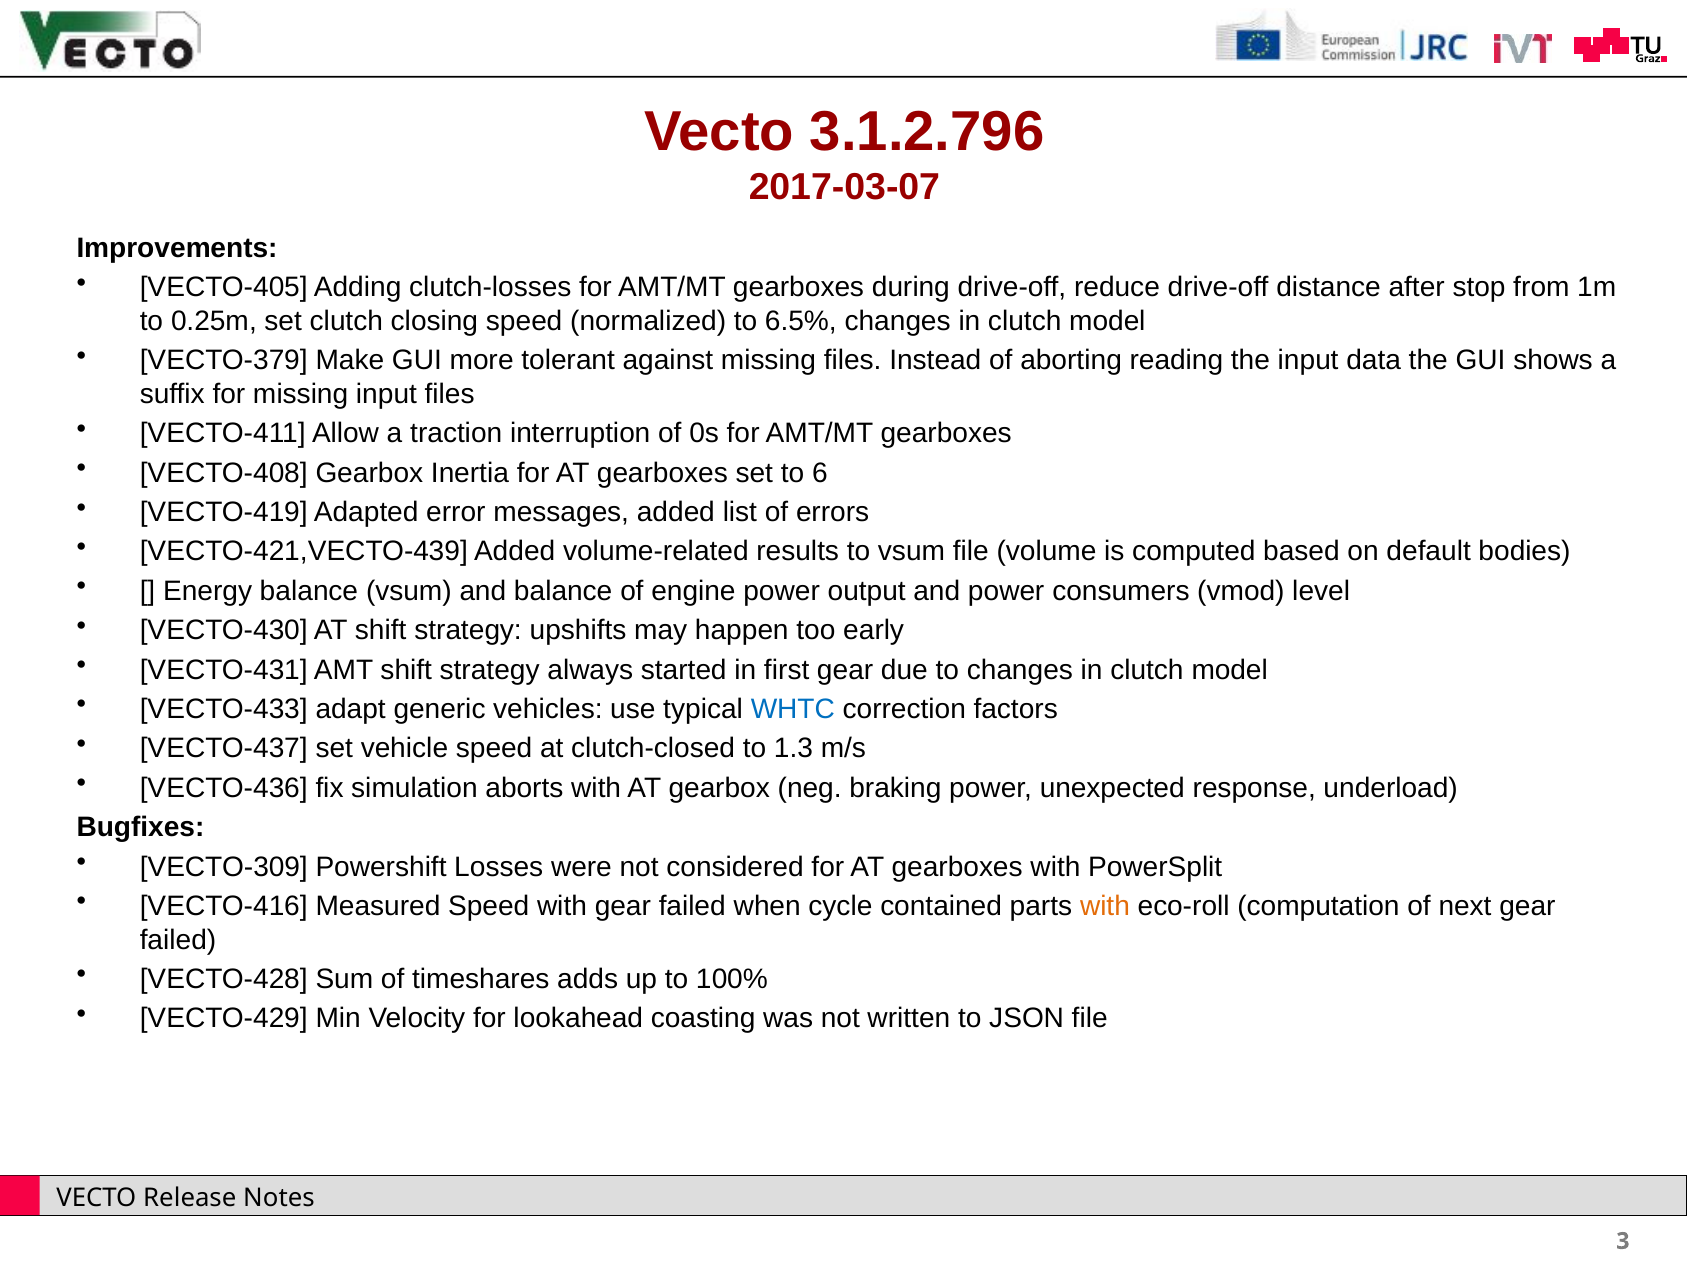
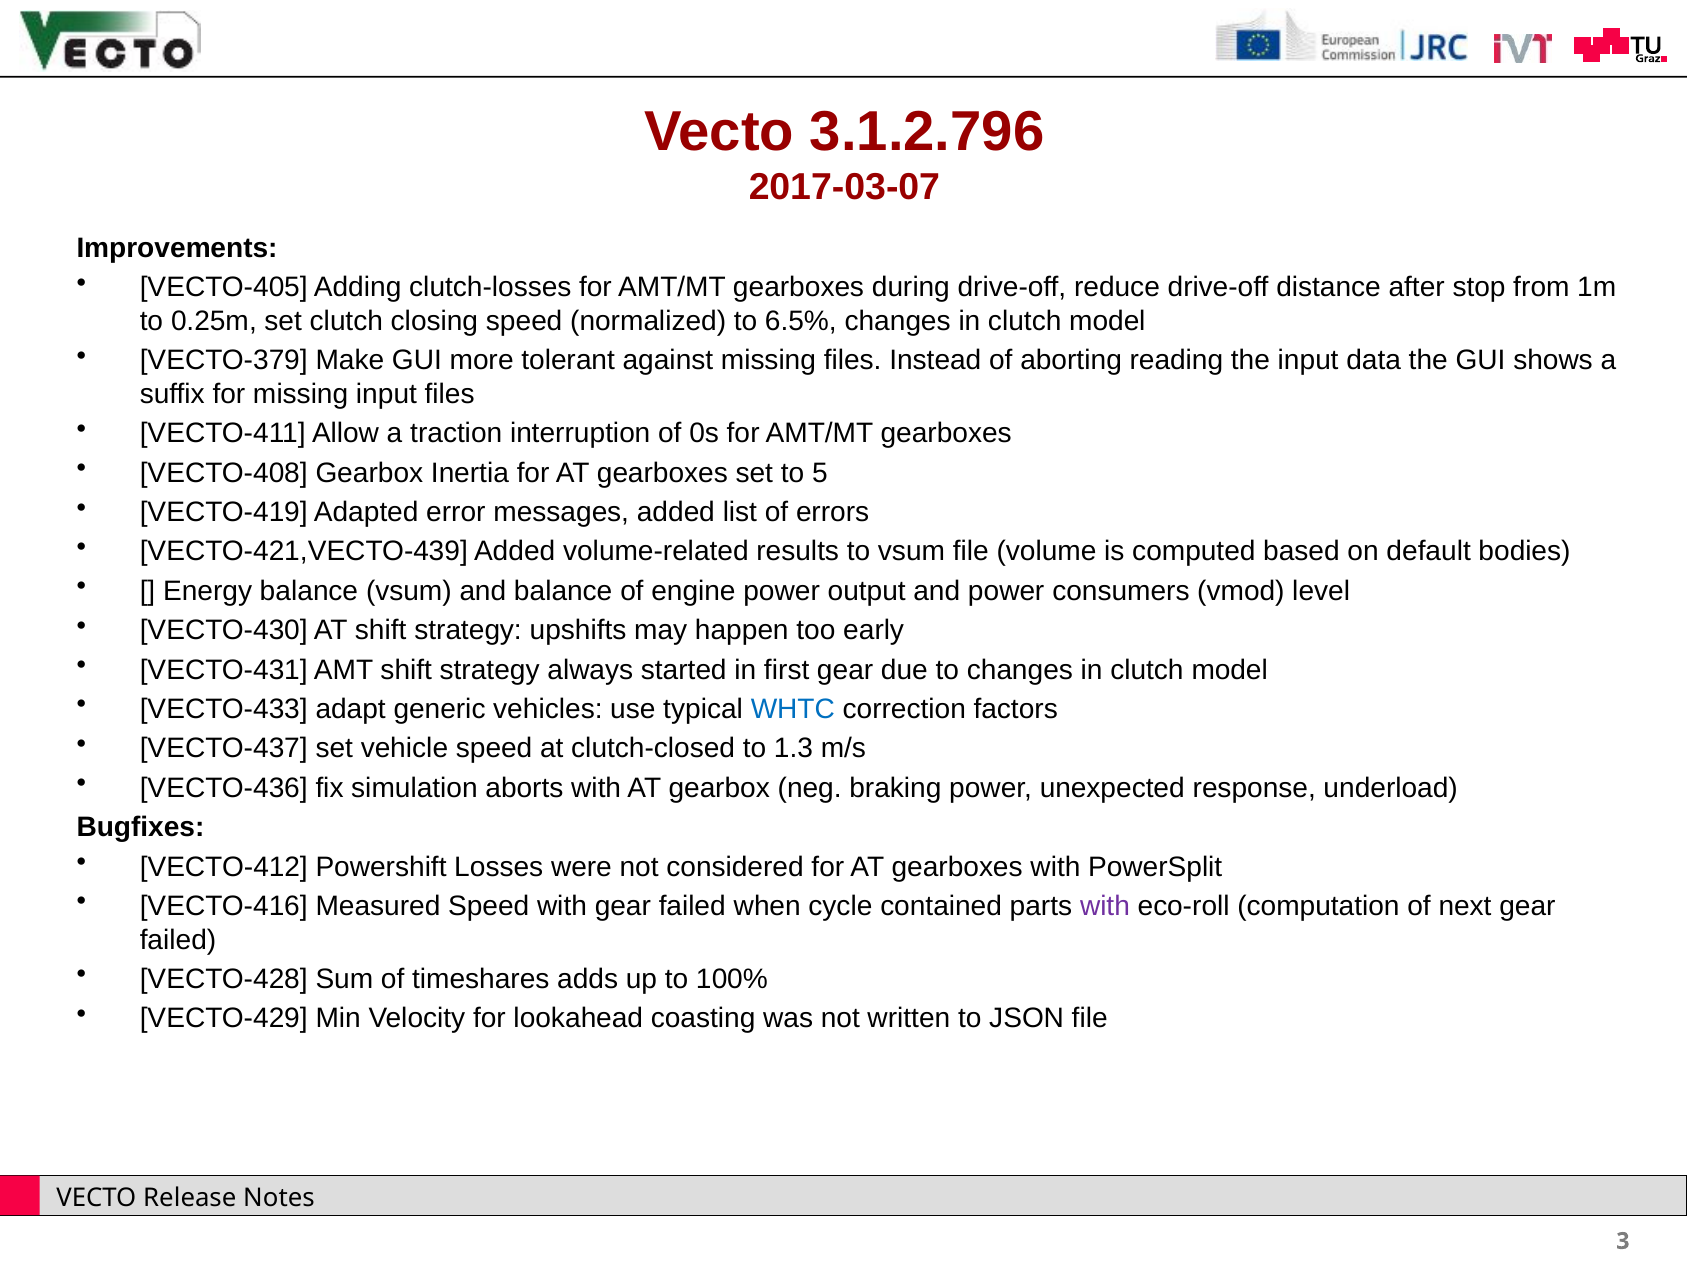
6: 6 -> 5
VECTO-309: VECTO-309 -> VECTO-412
with at (1105, 906) colour: orange -> purple
